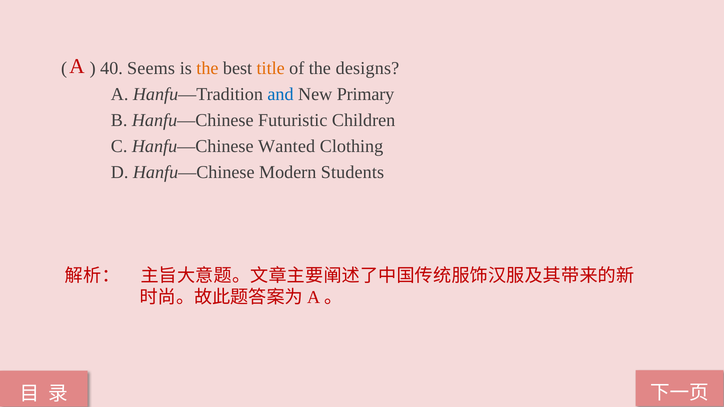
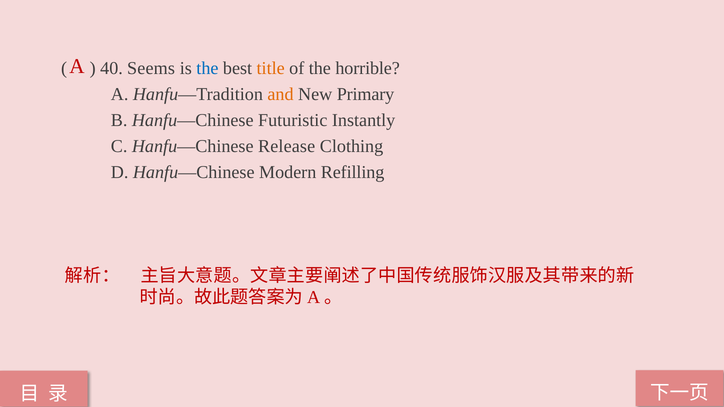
the at (207, 68) colour: orange -> blue
designs: designs -> horrible
and colour: blue -> orange
Children: Children -> Instantly
Wanted: Wanted -> Release
Students: Students -> Refilling
